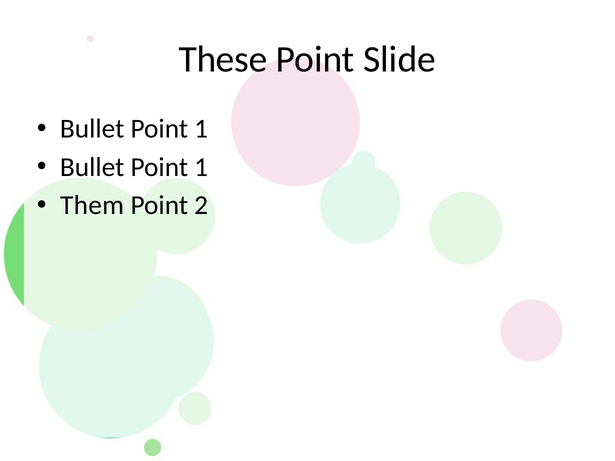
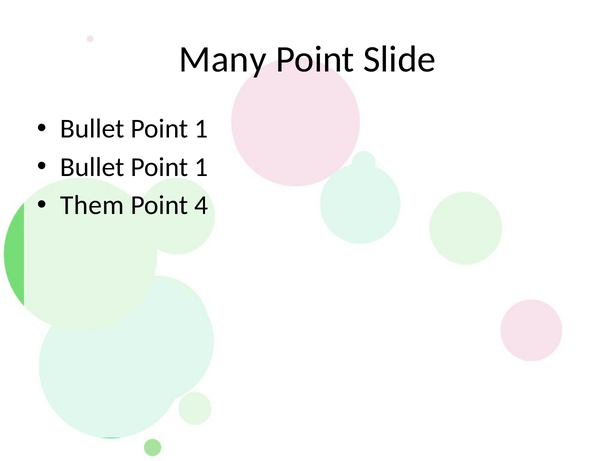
These: These -> Many
2: 2 -> 4
